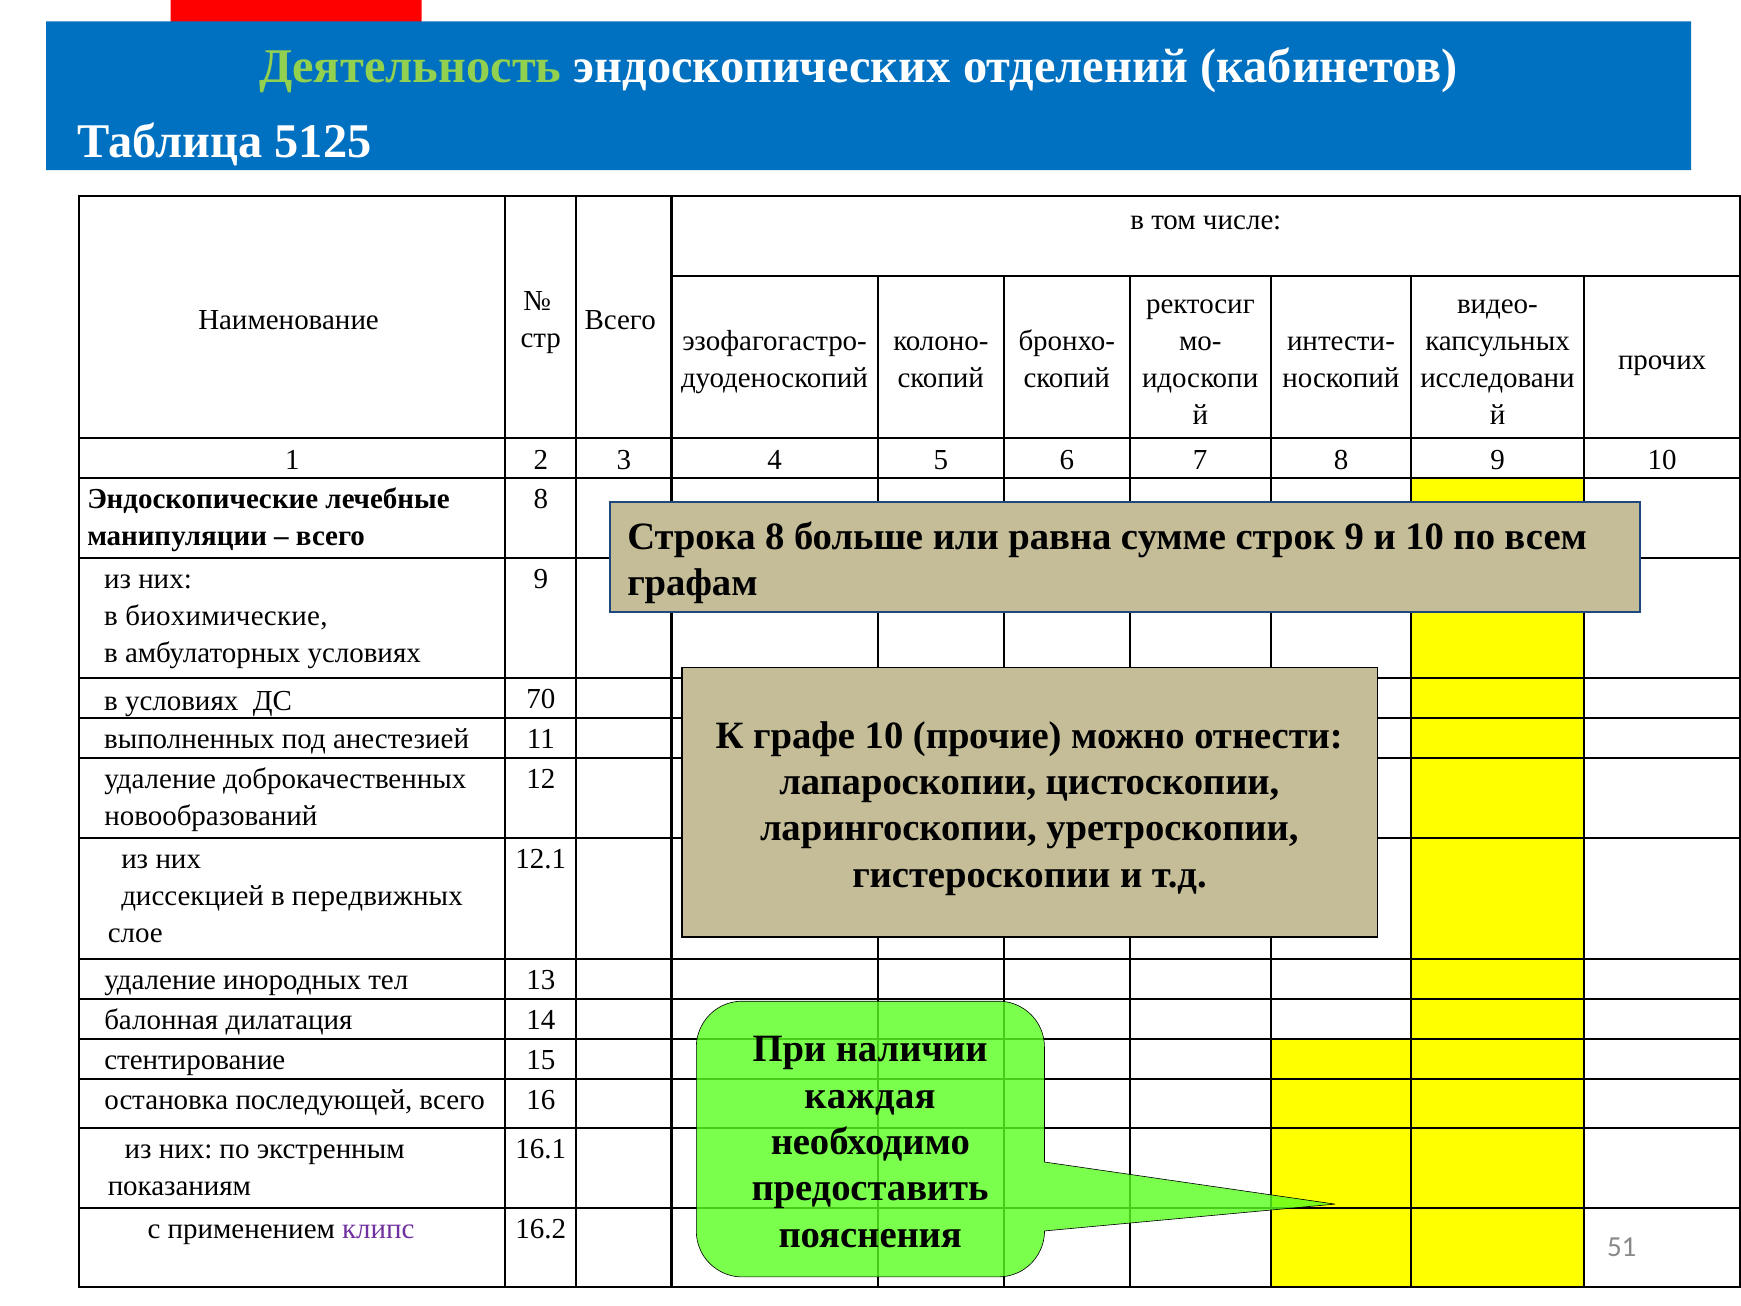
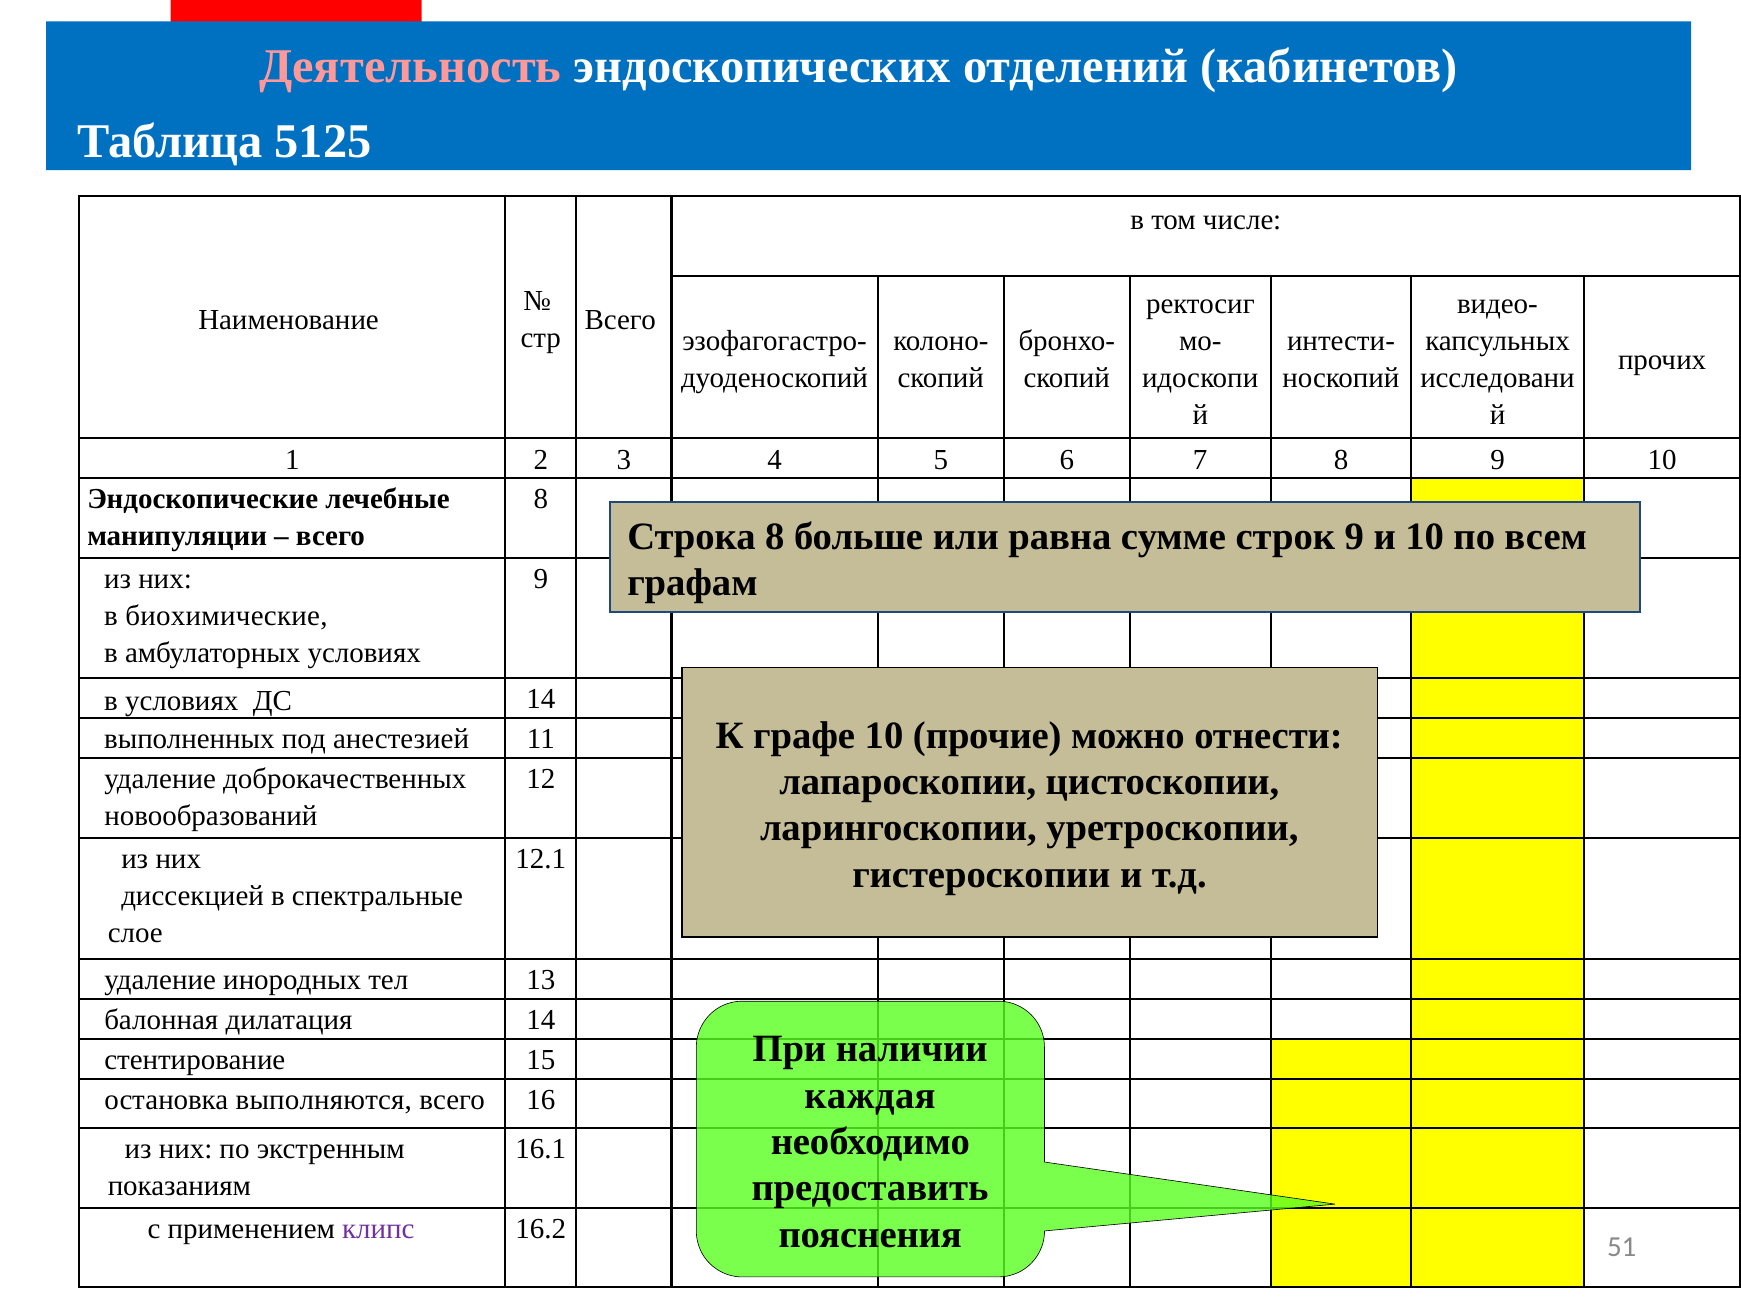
Деятельность colour: light green -> pink
ДС 70: 70 -> 14
передвижных: передвижных -> спектральные
последующей: последующей -> выполняются
